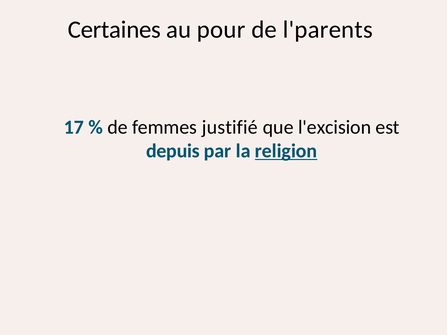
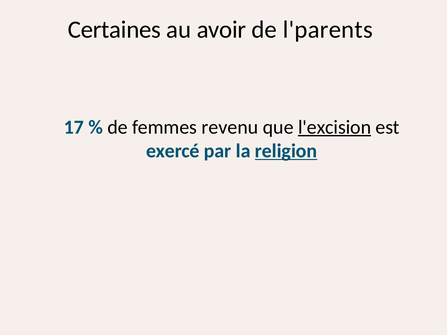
pour: pour -> avoir
justifié: justifié -> revenu
l'excision underline: none -> present
depuis: depuis -> exercé
